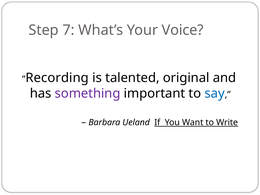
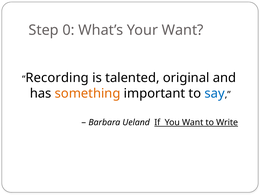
7: 7 -> 0
Your Voice: Voice -> Want
something colour: purple -> orange
